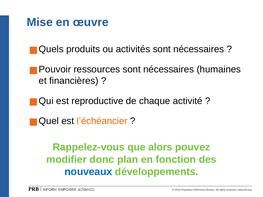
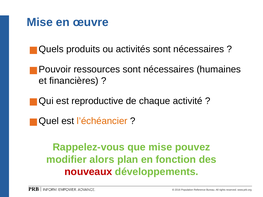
que alors: alors -> mise
donc: donc -> alors
nouveaux colour: blue -> red
